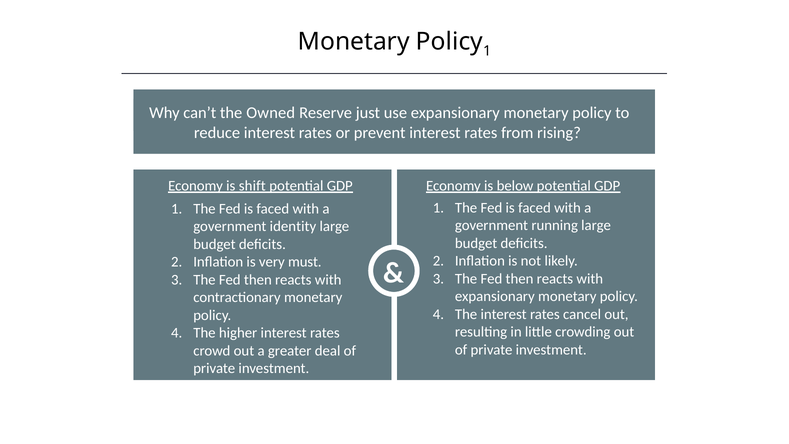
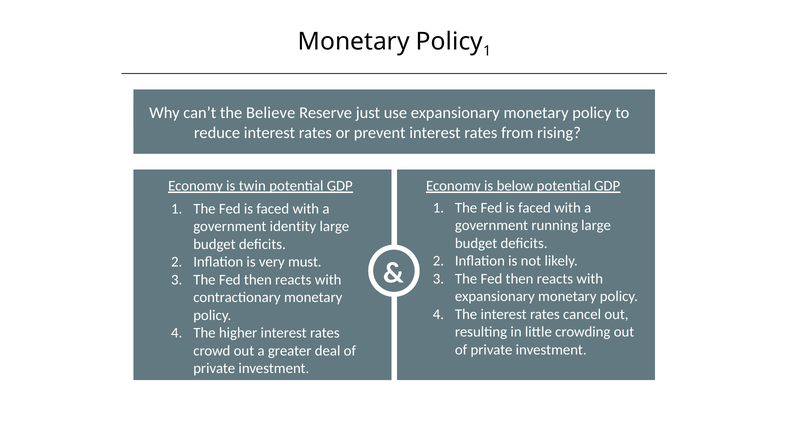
Owned: Owned -> Believe
shift: shift -> twin
